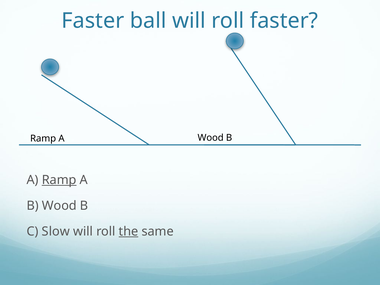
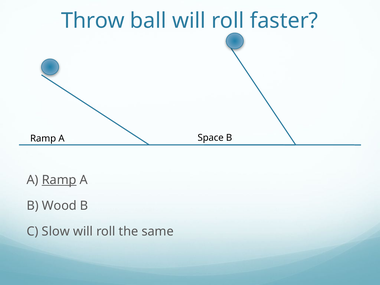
Faster at (93, 21): Faster -> Throw
A Wood: Wood -> Space
the underline: present -> none
